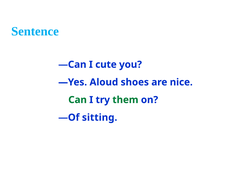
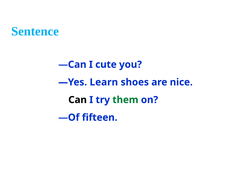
Aloud: Aloud -> Learn
Can colour: green -> black
sitting: sitting -> fifteen
